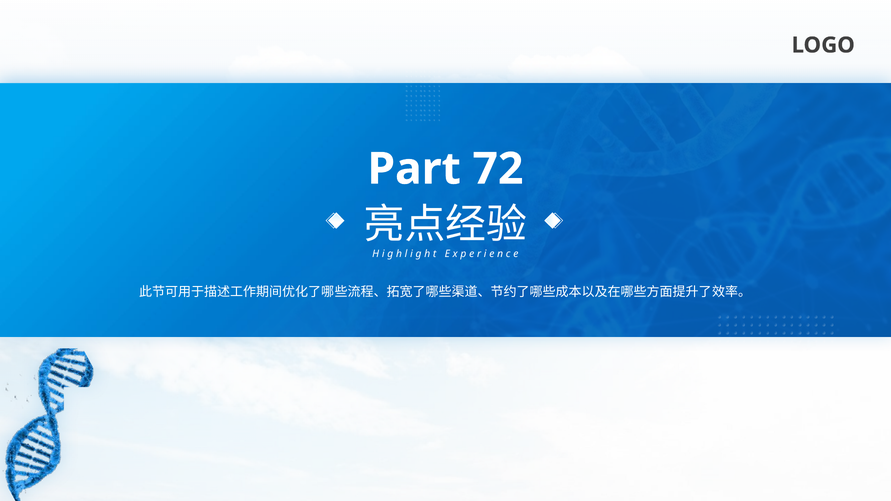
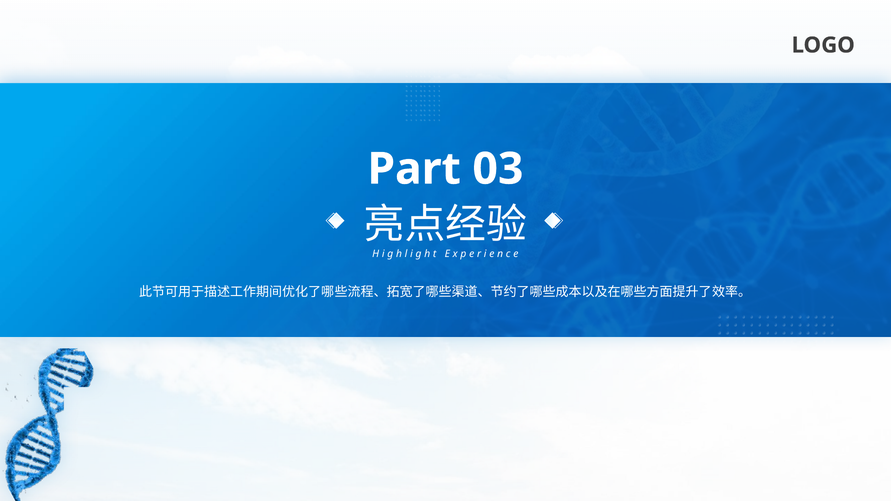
72: 72 -> 03
